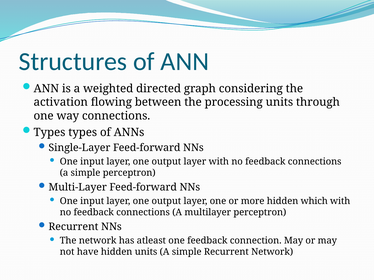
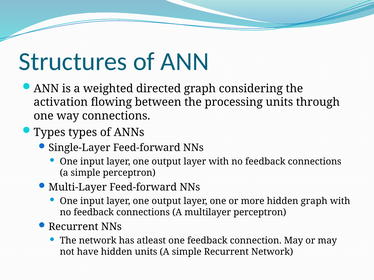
hidden which: which -> graph
